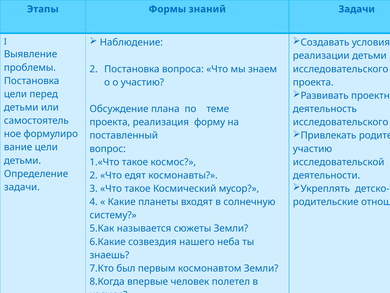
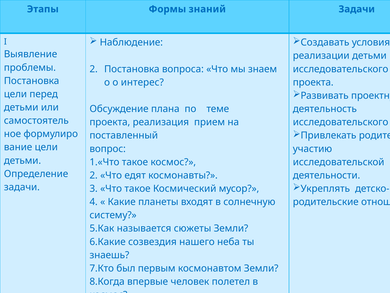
о участию: участию -> интерес
форму: форму -> прием
